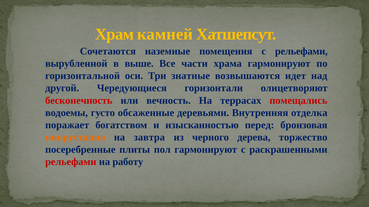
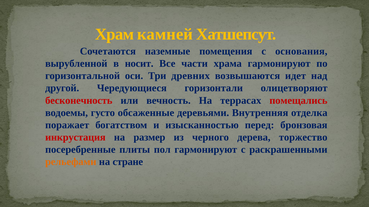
с рельефами: рельефами -> основания
выше: выше -> носит
знатные: знатные -> древних
инкрустация colour: orange -> red
завтра: завтра -> размер
рельефами at (71, 162) colour: red -> orange
работу: работу -> стране
